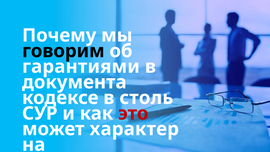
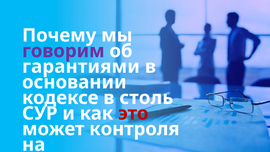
говорим colour: black -> purple
документа: документа -> основании
характер: характер -> контроля
